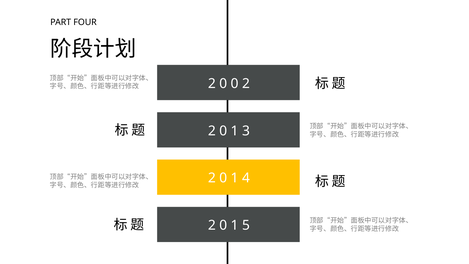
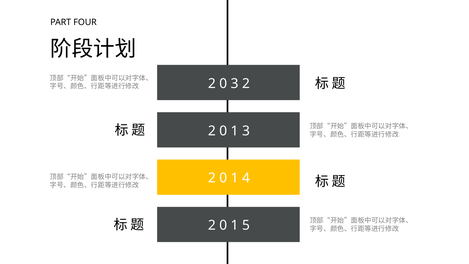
0 0: 0 -> 3
